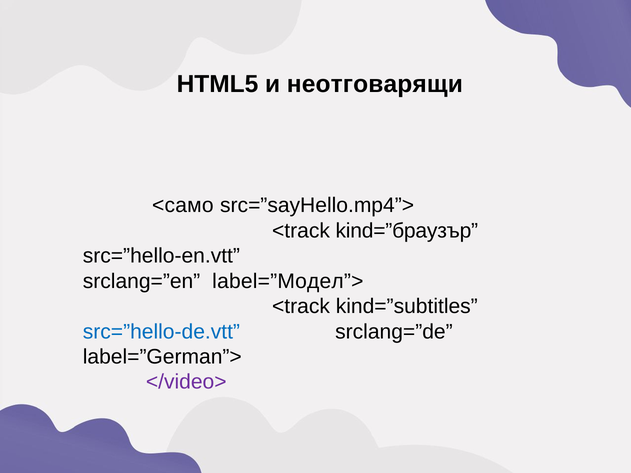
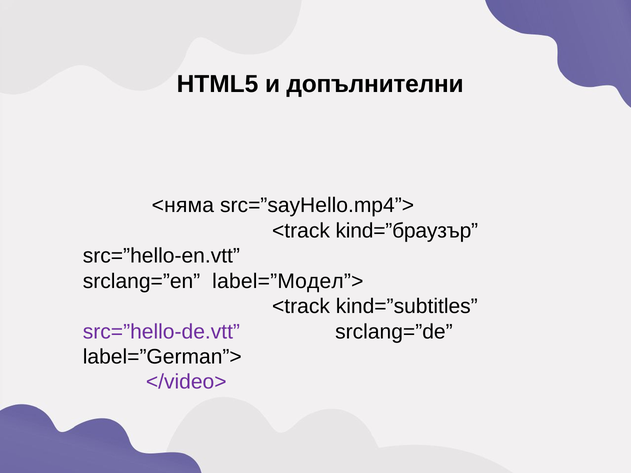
неотговарящи: неотговарящи -> допълнителни
<само: <само -> <няма
src=”hello-de.vtt colour: blue -> purple
